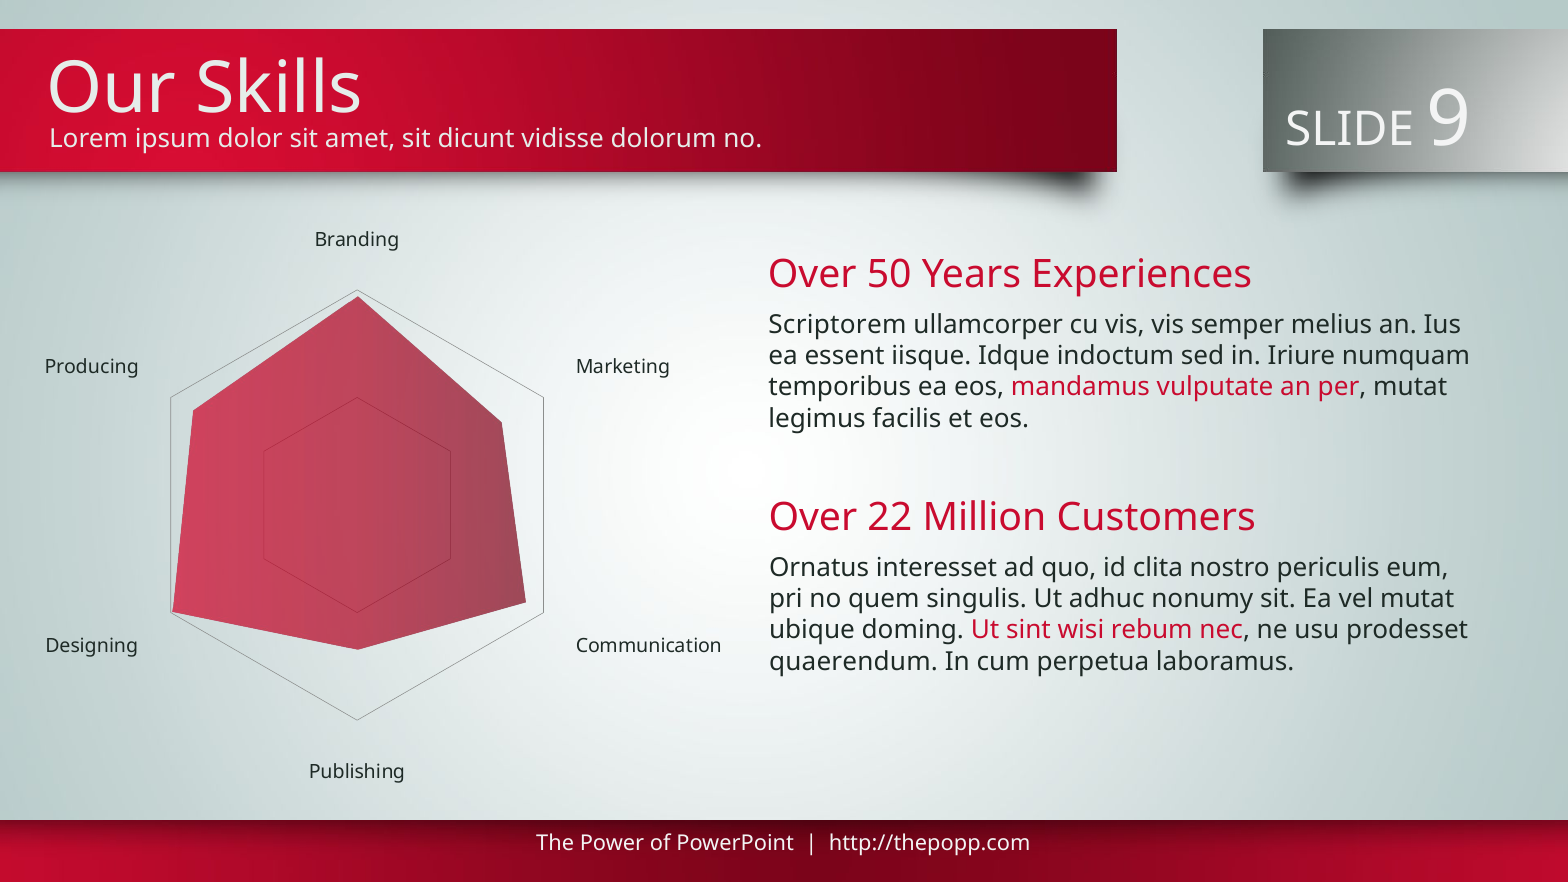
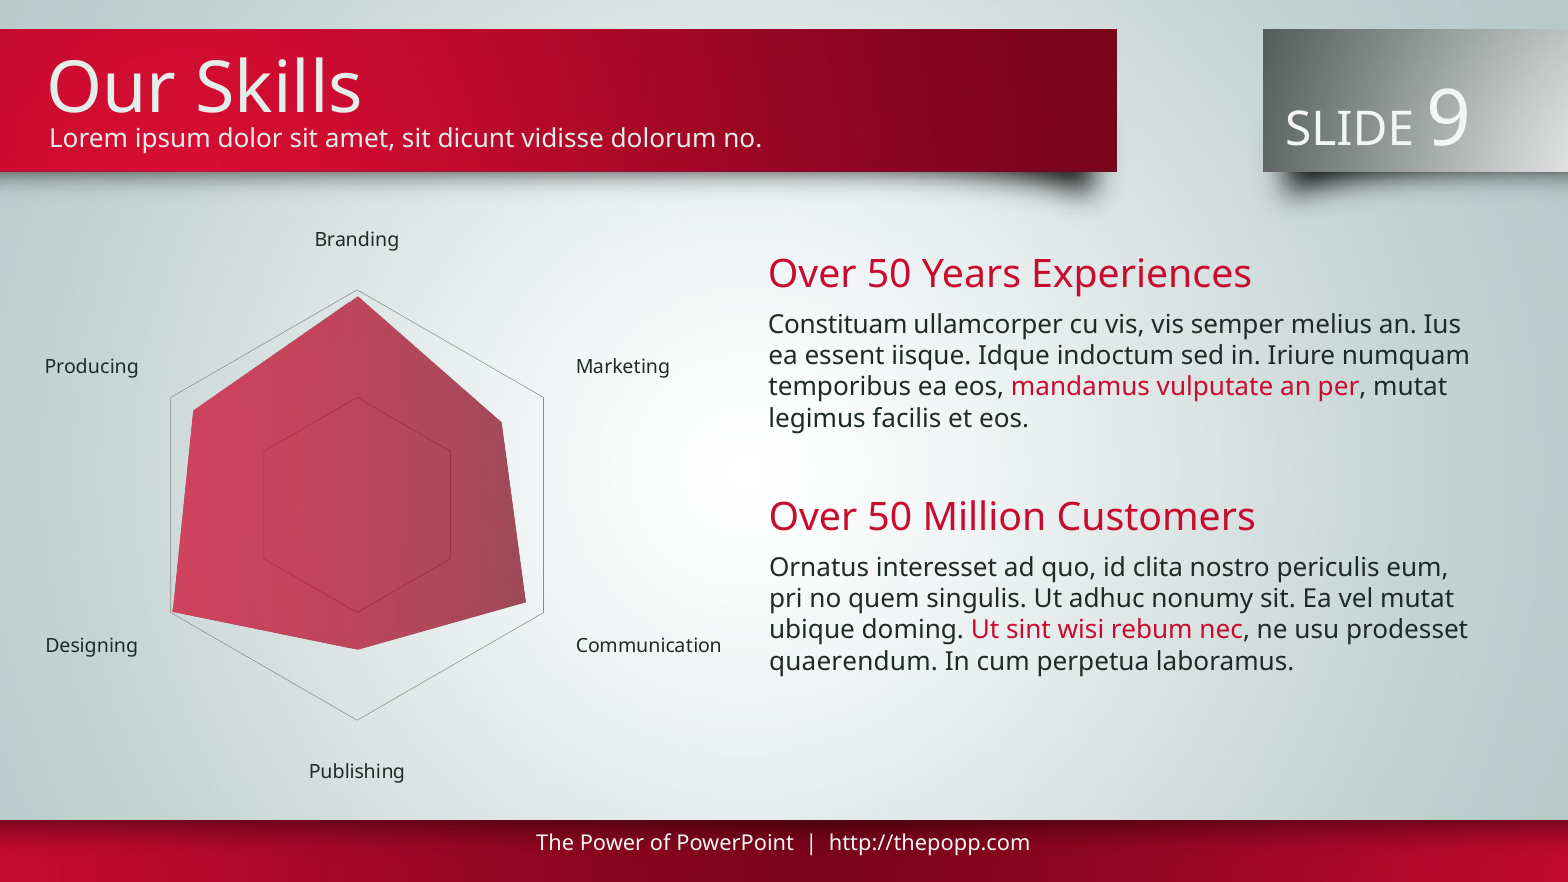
Scriptorem: Scriptorem -> Constituam
22 at (890, 518): 22 -> 50
